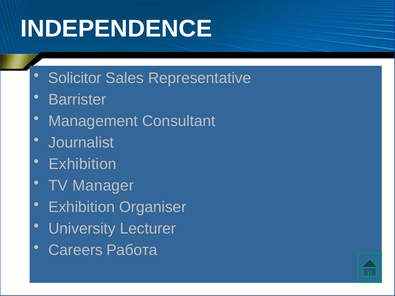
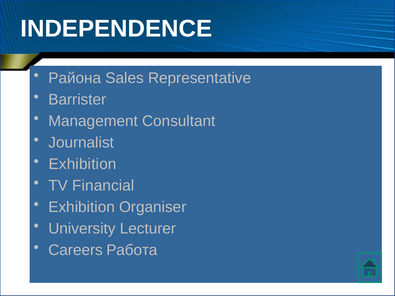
Solicitor: Solicitor -> Района
Manager: Manager -> Financial
